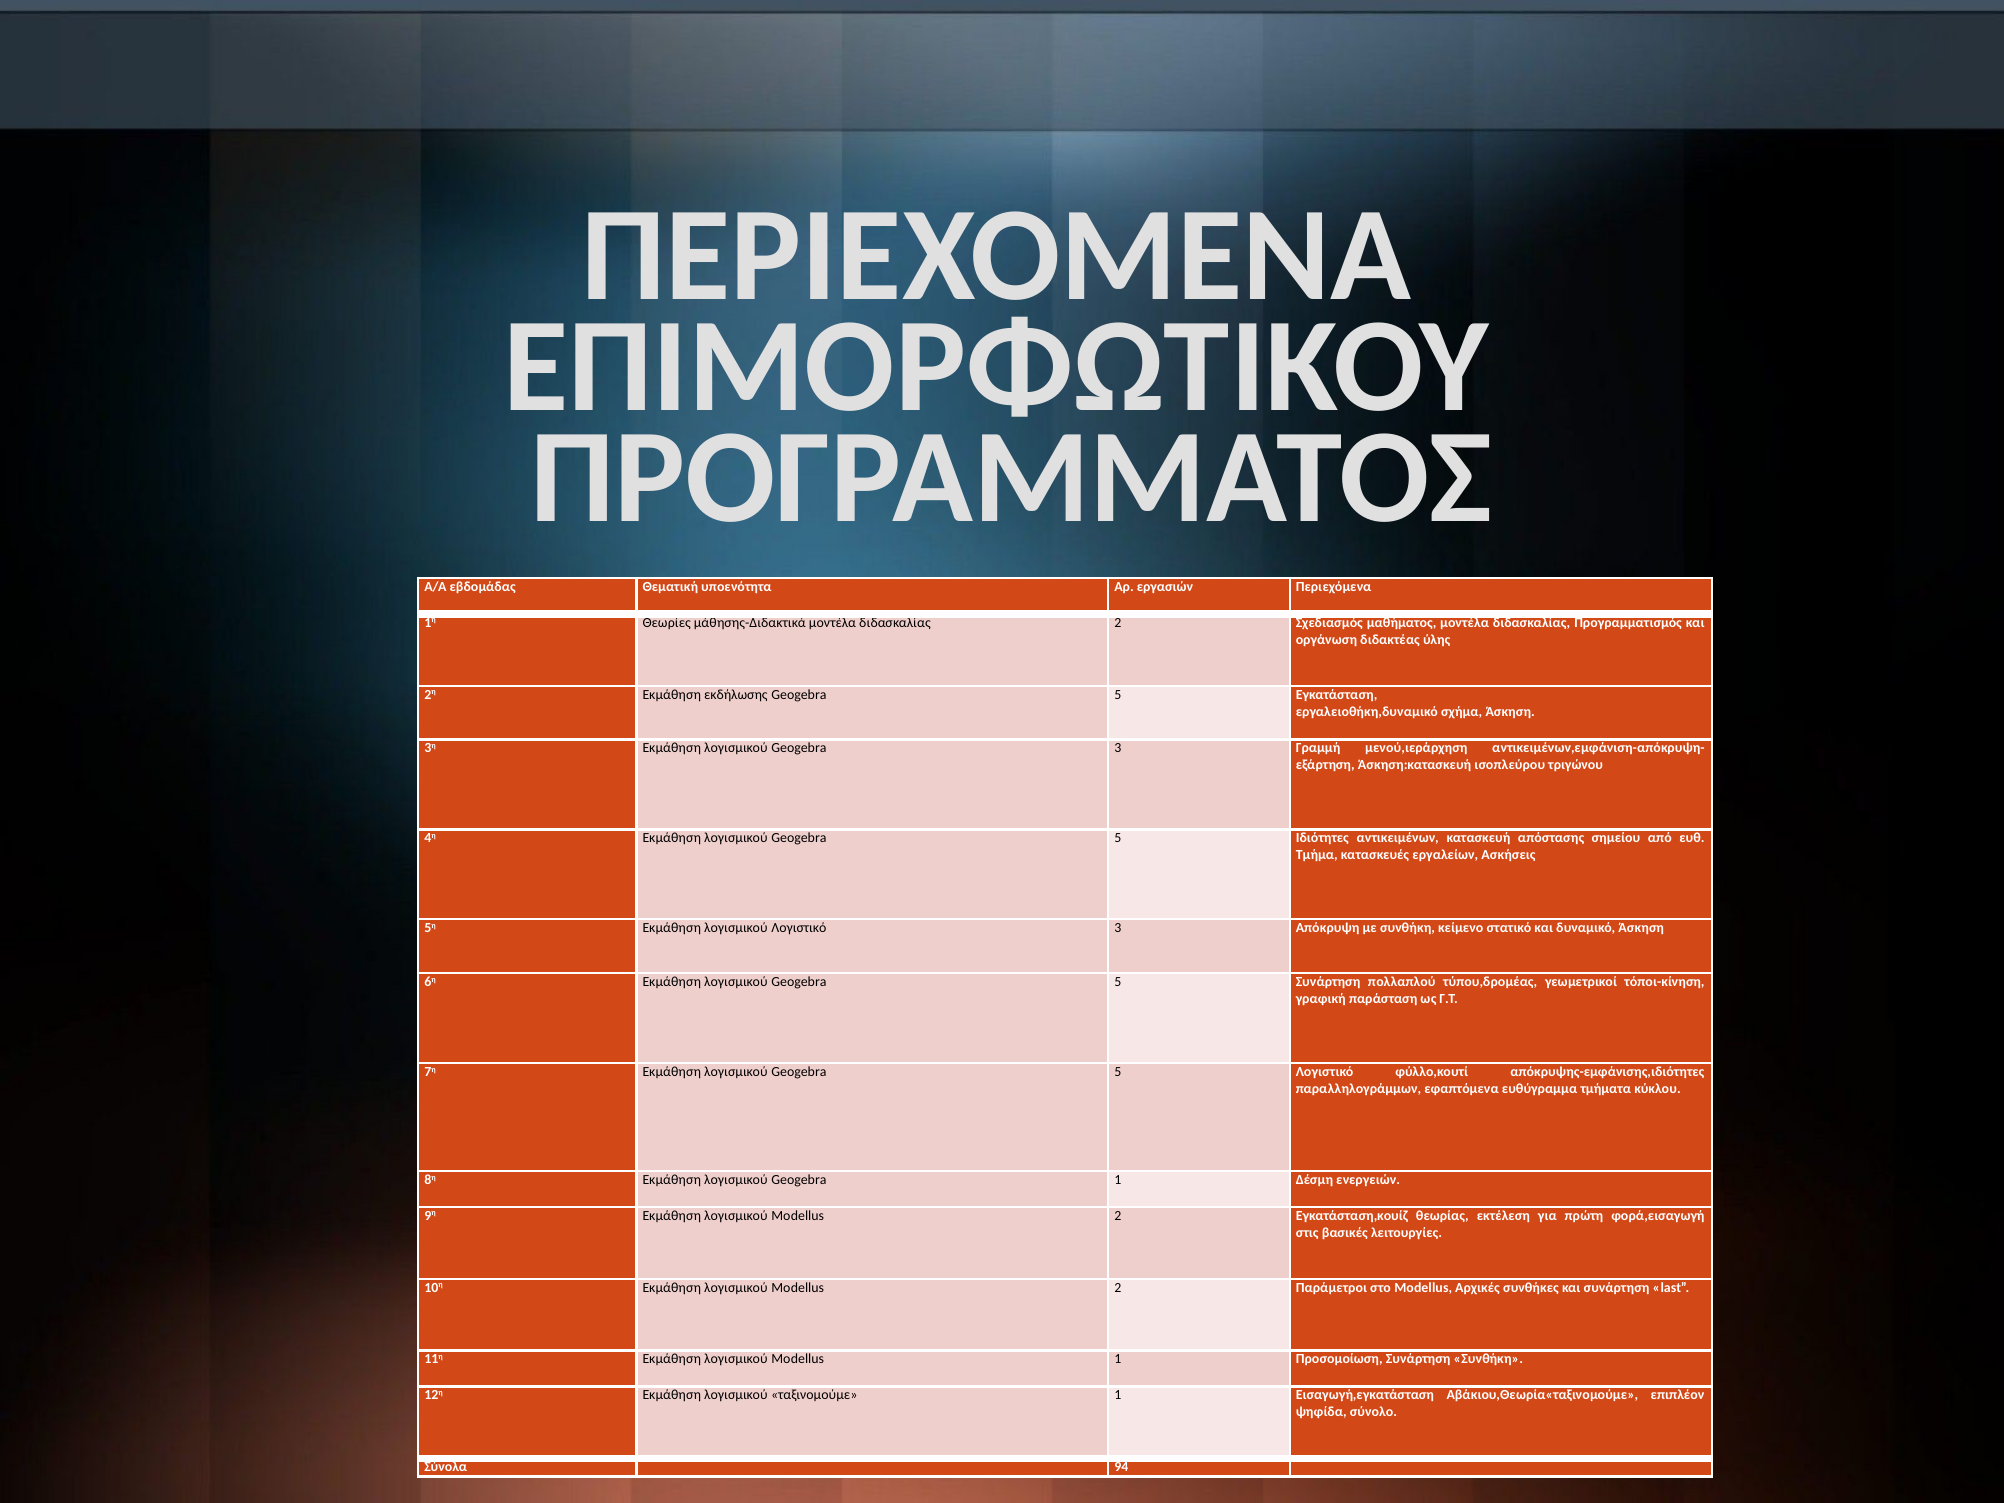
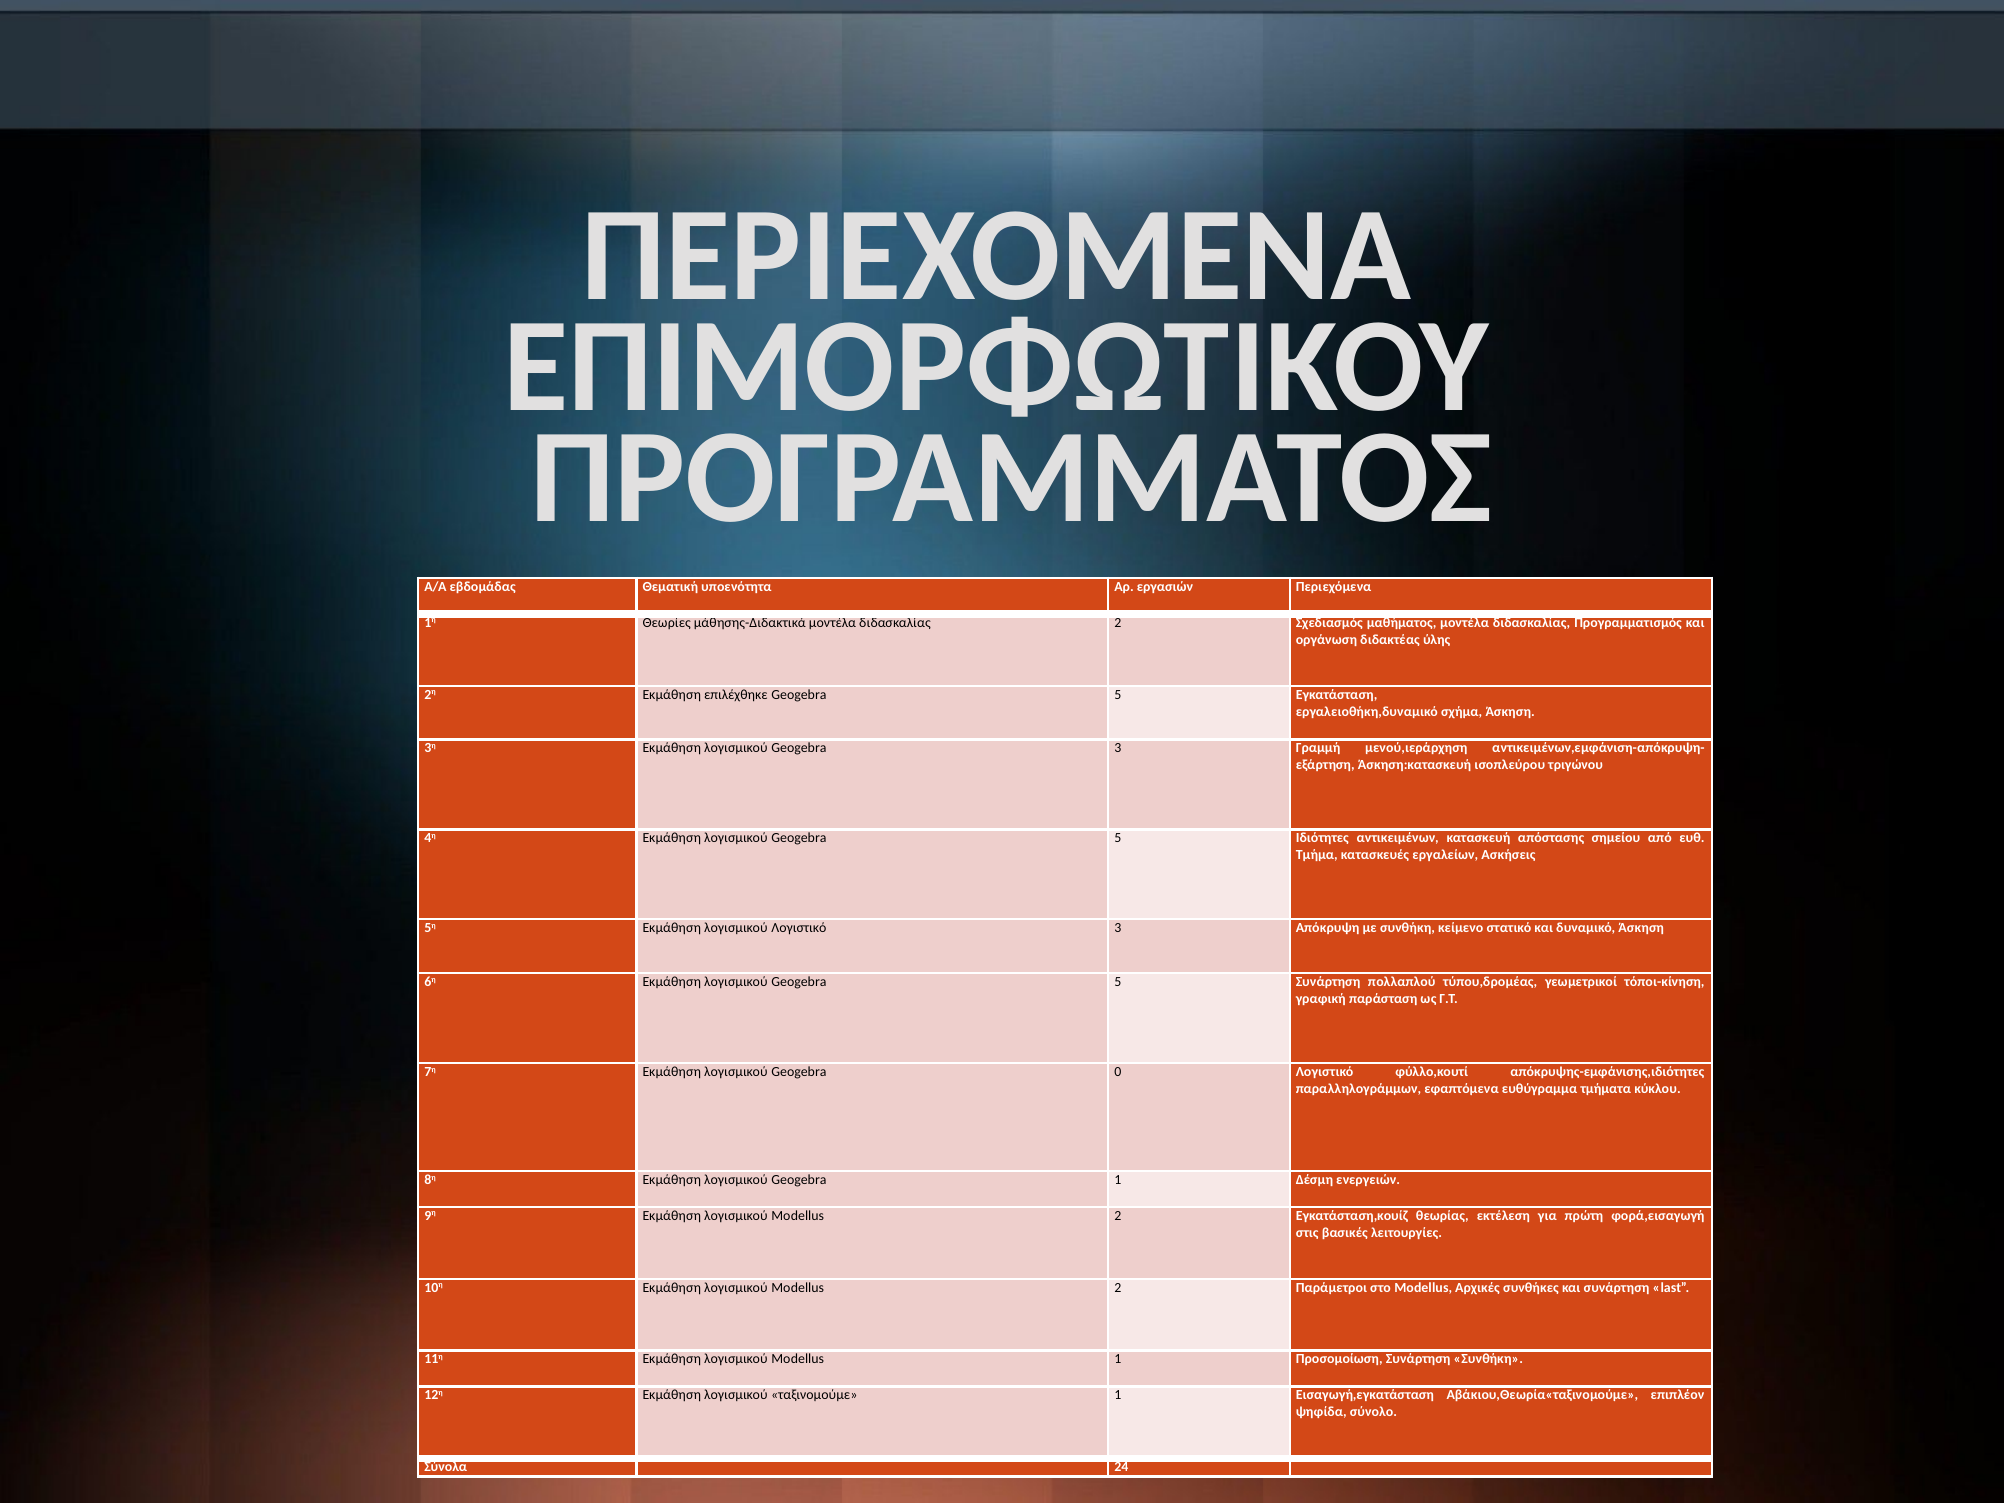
εκδήλωσης: εκδήλωσης -> επιλέχθηκε
5 at (1118, 1072): 5 -> 0
94: 94 -> 24
